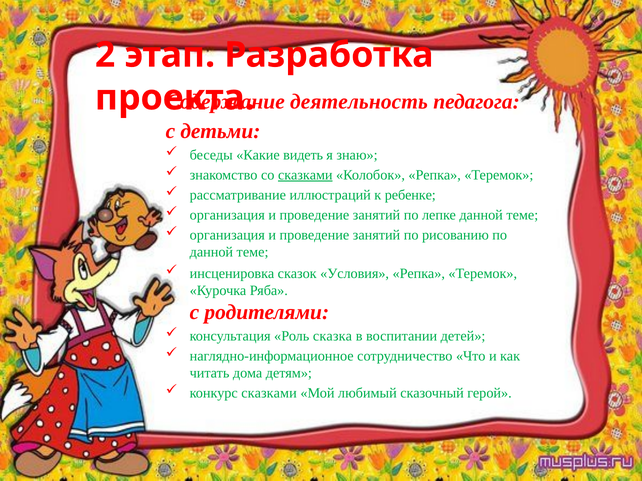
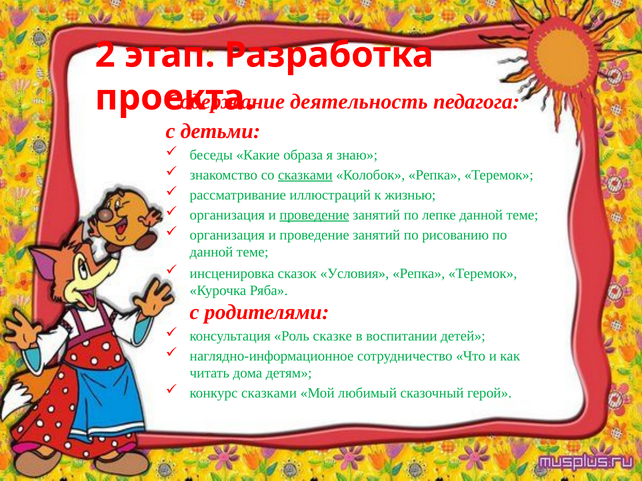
видеть: видеть -> образа
ребенке: ребенке -> жизнью
проведение at (314, 215) underline: none -> present
сказка: сказка -> сказке
